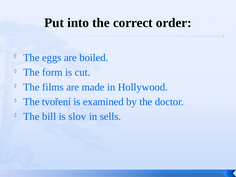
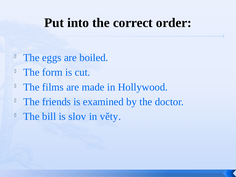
tvoření: tvoření -> friends
sells: sells -> věty
